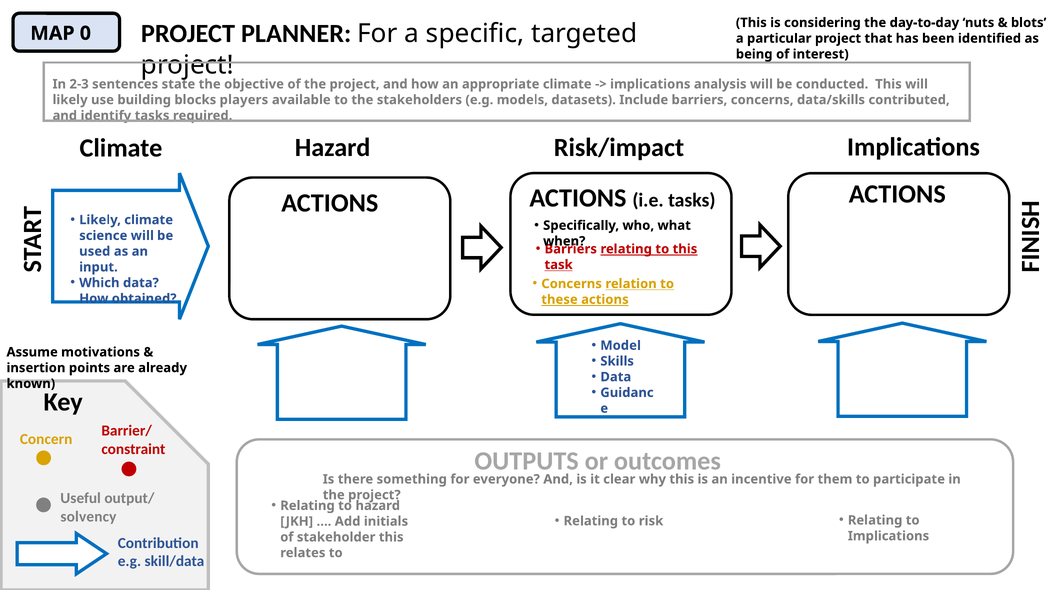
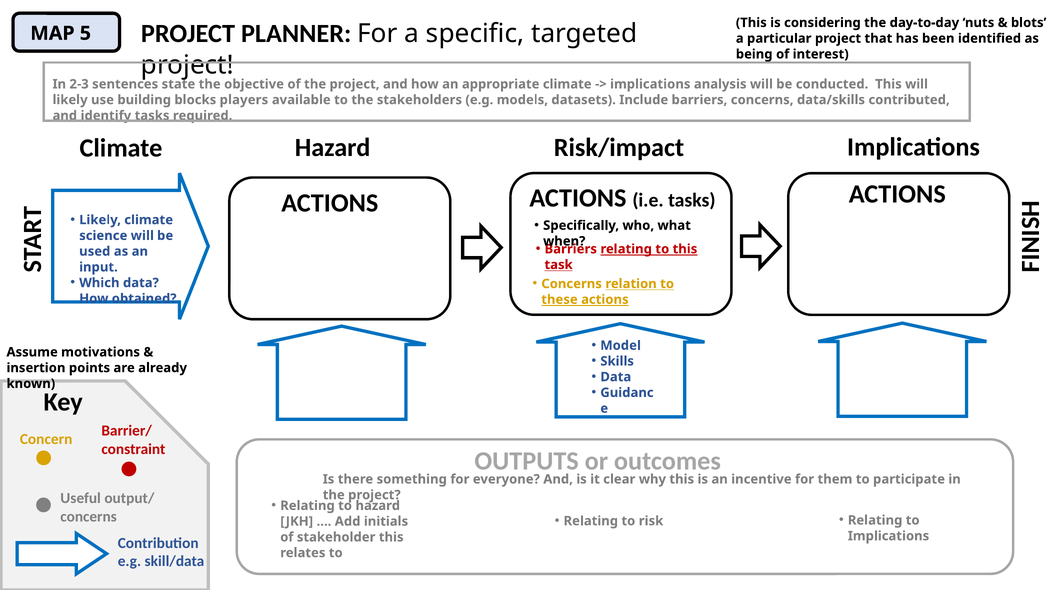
0: 0 -> 5
solvency at (88, 517): solvency -> concerns
